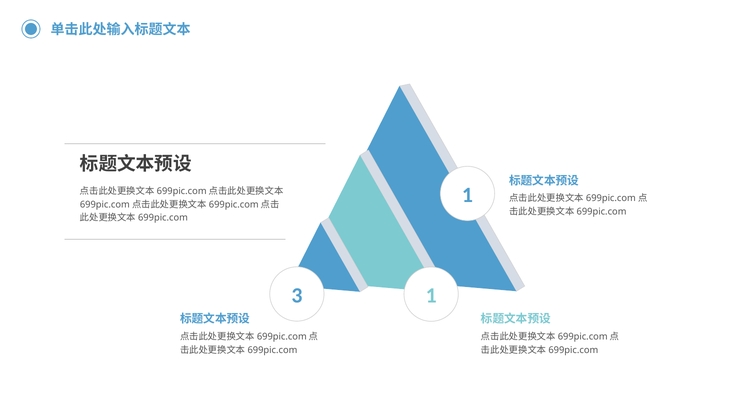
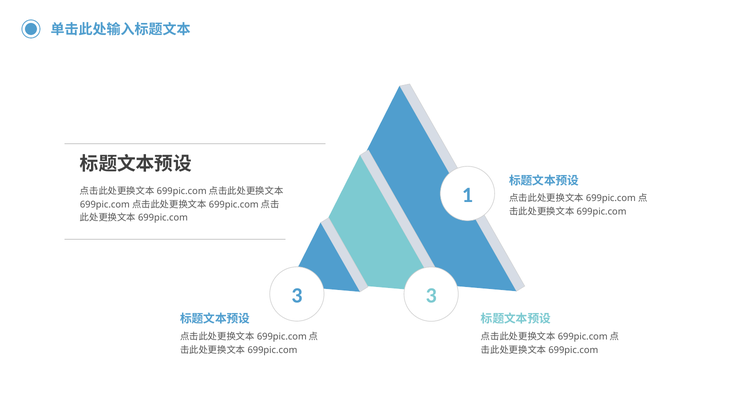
3 1: 1 -> 3
